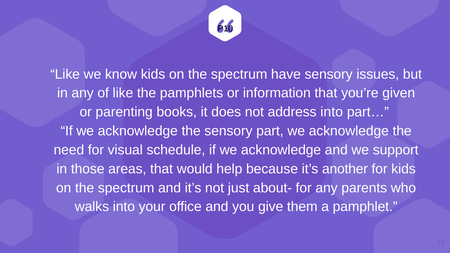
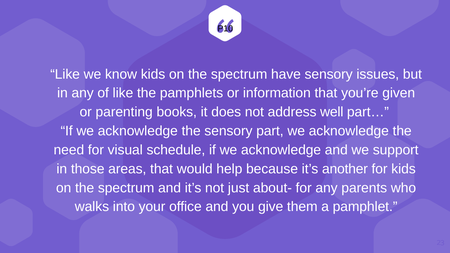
address into: into -> well
